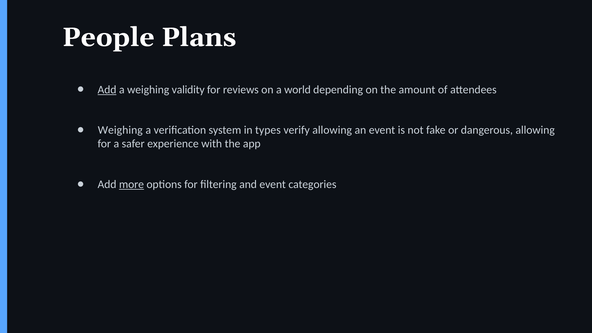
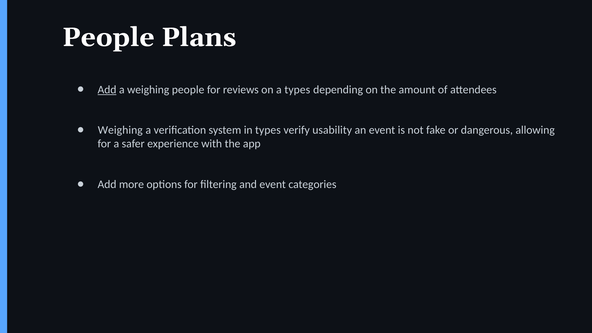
weighing validity: validity -> people
a world: world -> types
verify allowing: allowing -> usability
more underline: present -> none
